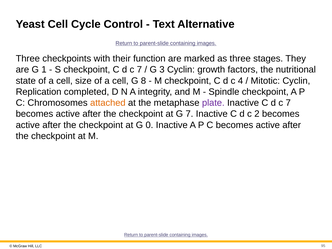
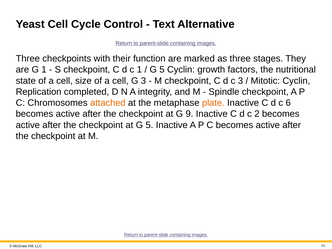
7 at (139, 70): 7 -> 1
3 at (162, 70): 3 -> 5
G 8: 8 -> 3
c 4: 4 -> 3
plate colour: purple -> orange
7 at (288, 103): 7 -> 6
G 7: 7 -> 9
at G 0: 0 -> 5
